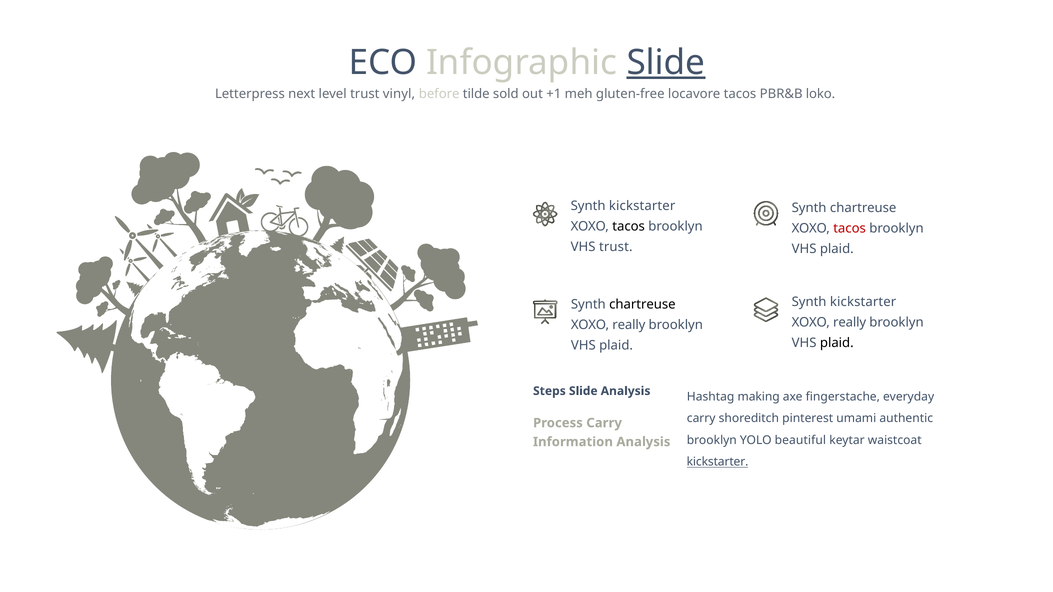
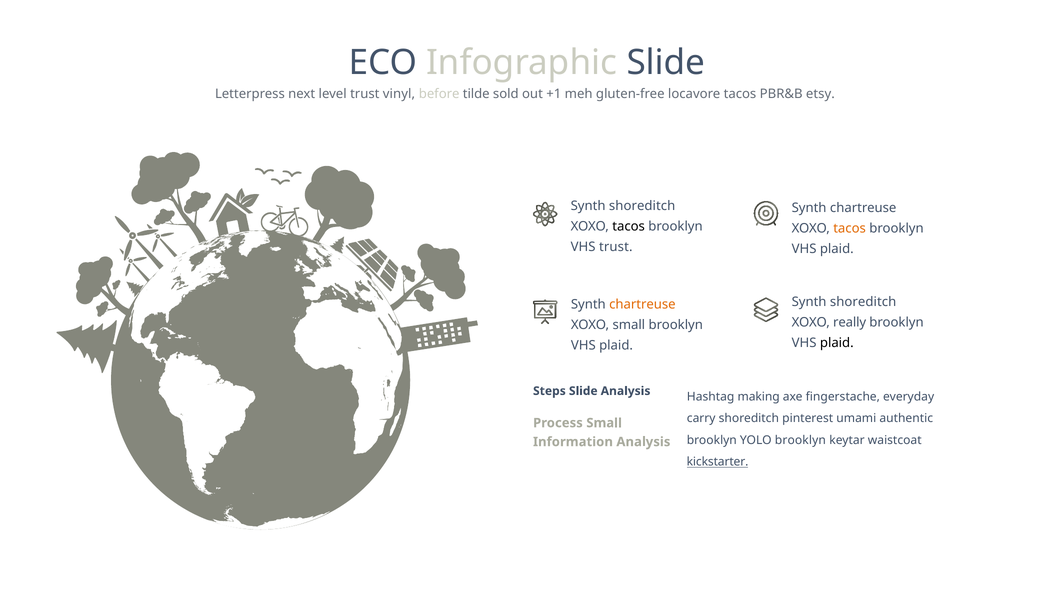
Slide at (666, 63) underline: present -> none
loko: loko -> etsy
kickstarter at (642, 206): kickstarter -> shoreditch
tacos at (850, 228) colour: red -> orange
kickstarter at (863, 302): kickstarter -> shoreditch
chartreuse at (642, 305) colour: black -> orange
really at (629, 325): really -> small
Process Carry: Carry -> Small
YOLO beautiful: beautiful -> brooklyn
